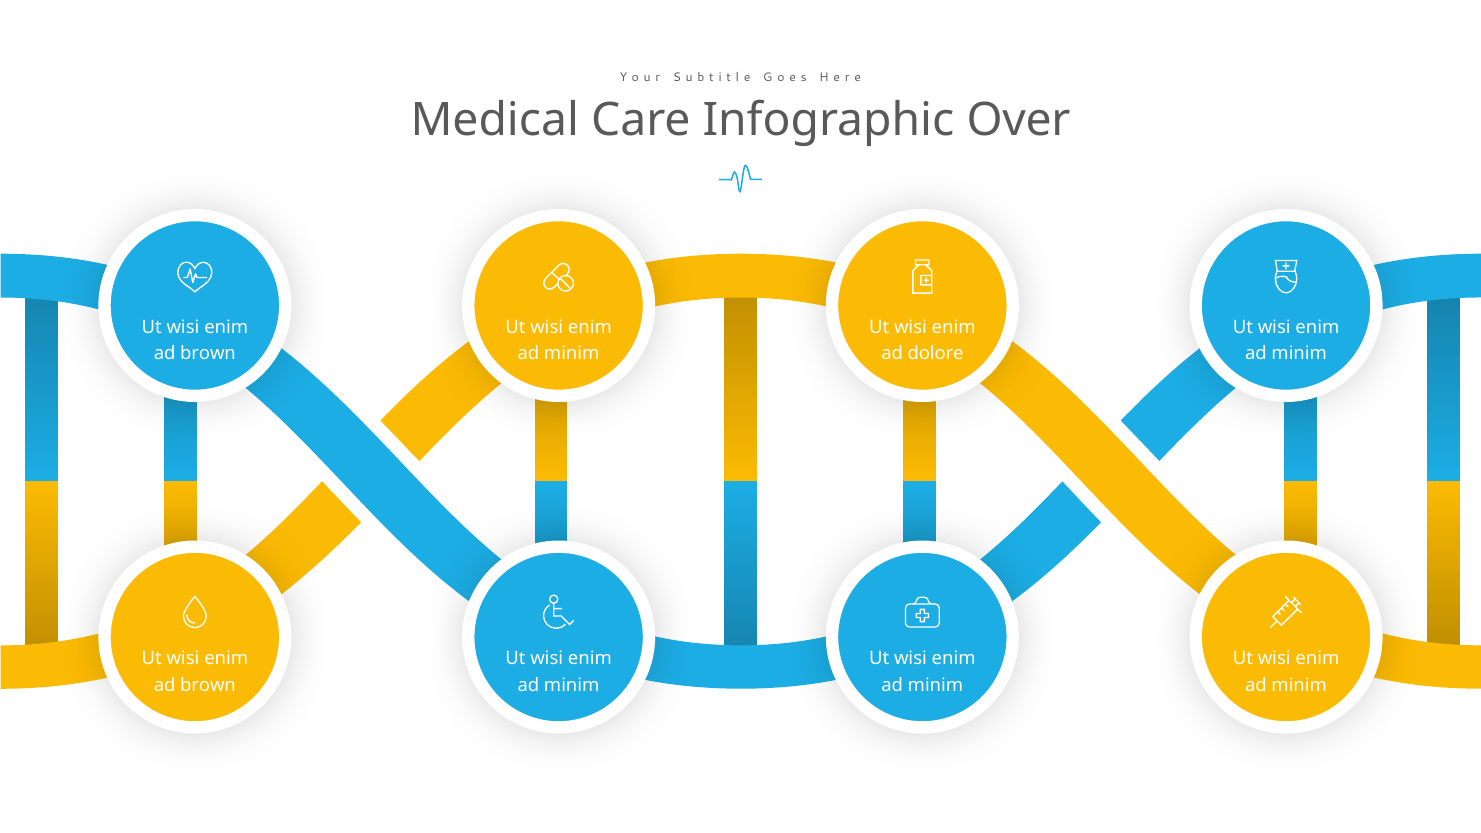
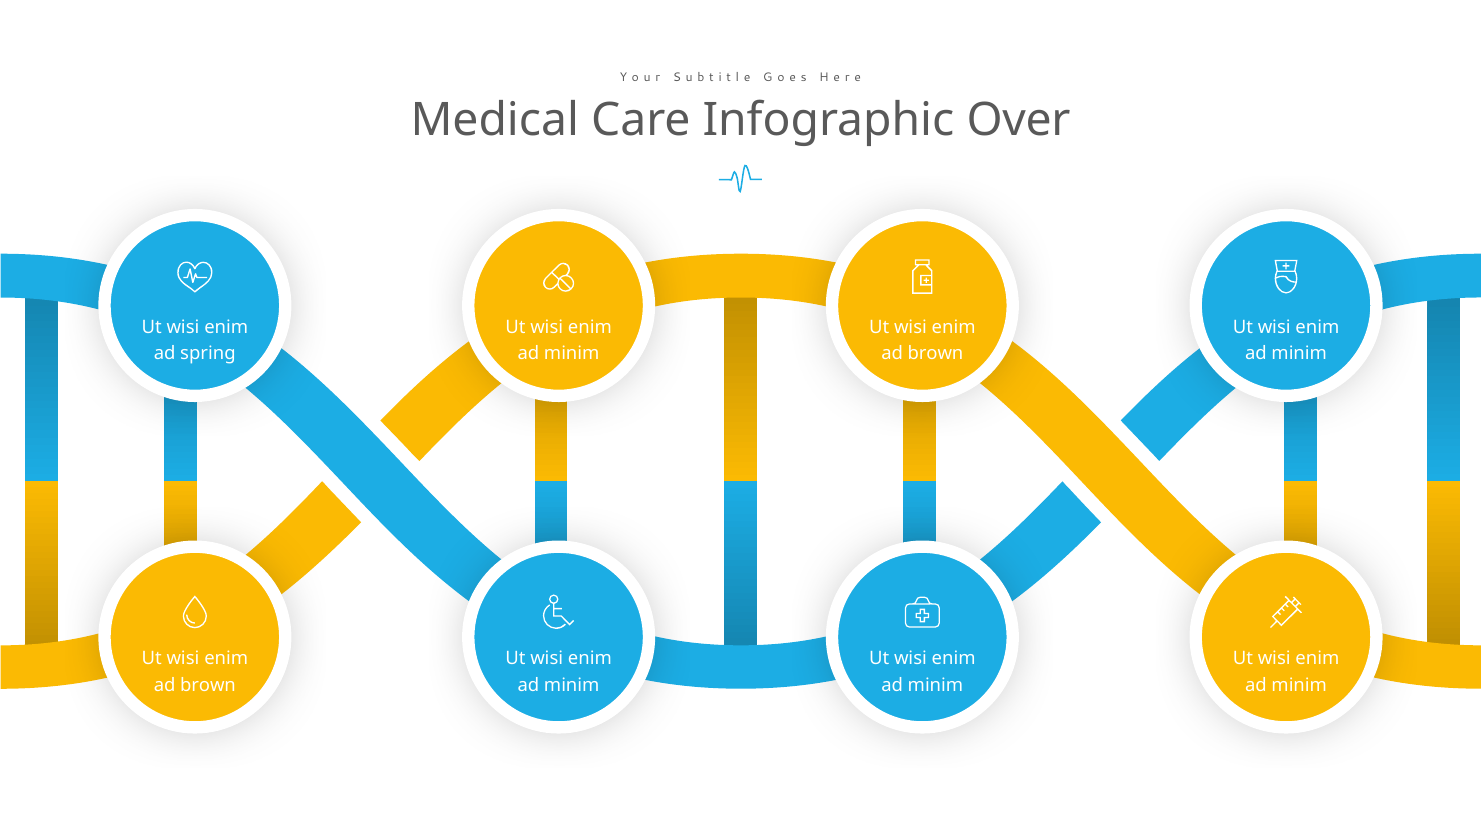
brown at (208, 354): brown -> spring
dolore at (936, 354): dolore -> brown
